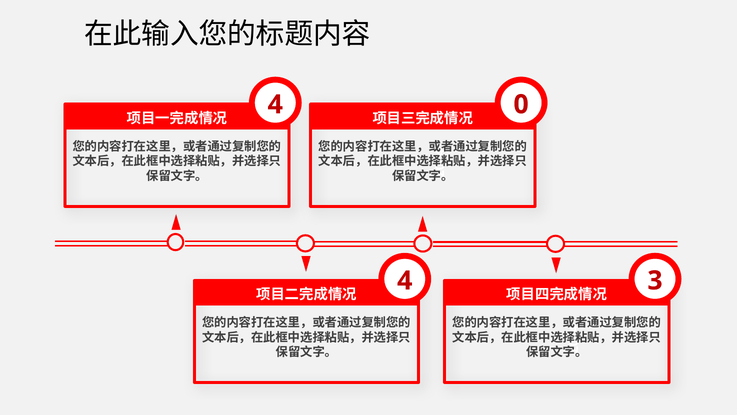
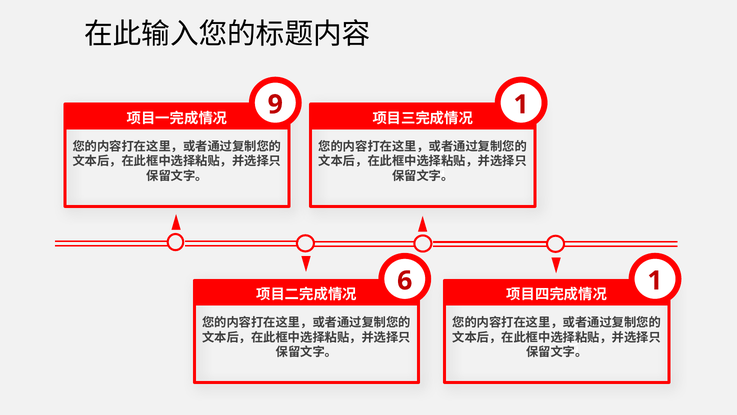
4 at (275, 104): 4 -> 9
0 at (521, 104): 0 -> 1
3 at (655, 280): 3 -> 1
4 at (405, 280): 4 -> 6
